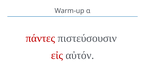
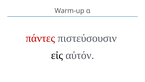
εἰς colour: red -> black
